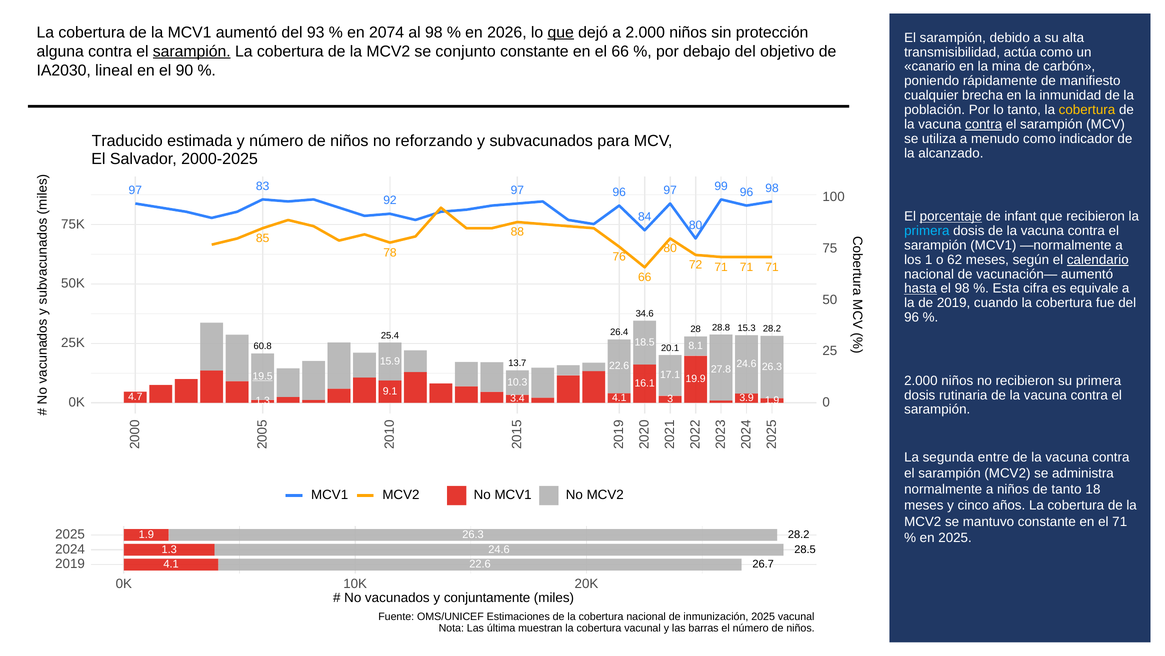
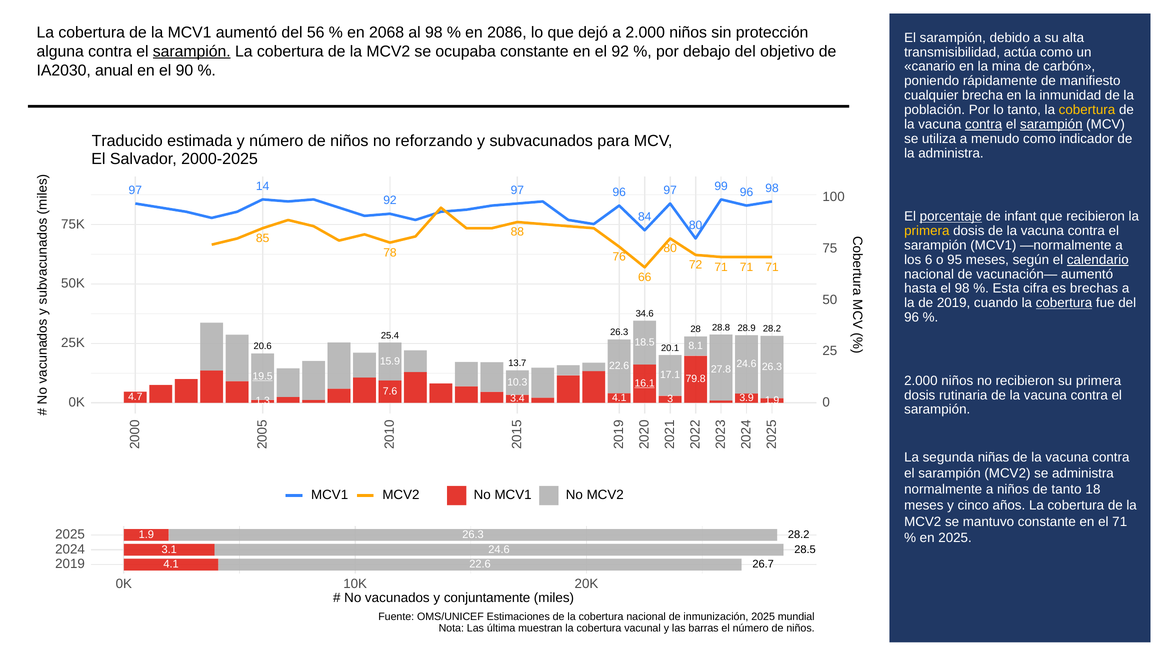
93: 93 -> 56
2074: 2074 -> 2068
2026: 2026 -> 2086
que at (561, 32) underline: present -> none
conjunto: conjunto -> ocupaba
el 66: 66 -> 92
lineal: lineal -> anual
sarampión at (1051, 124) underline: none -> present
la alcanzado: alcanzado -> administra
83: 83 -> 14
primera at (927, 231) colour: light blue -> yellow
los 1: 1 -> 6
62: 62 -> 95
hasta underline: present -> none
equivale: equivale -> brechas
cobertura at (1064, 303) underline: none -> present
15.3: 15.3 -> 28.9
26.4 at (619, 332): 26.4 -> 26.3
60.8: 60.8 -> 20.6
19.9: 19.9 -> 79.8
16.1 underline: none -> present
9.1: 9.1 -> 7.6
entre: entre -> niñas
1.3 at (169, 549): 1.3 -> 3.1
2025 vacunal: vacunal -> mundial
